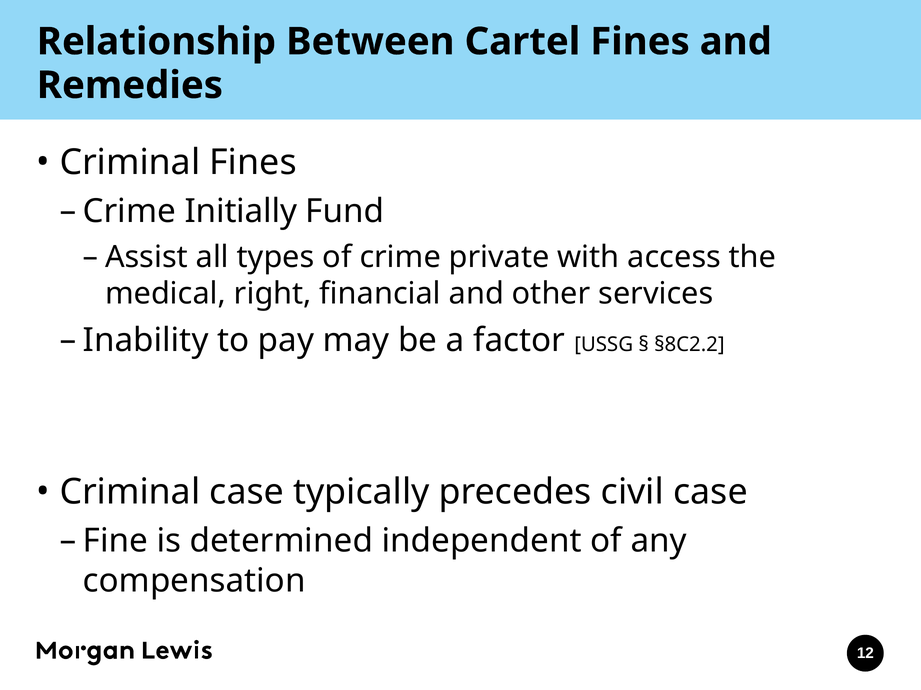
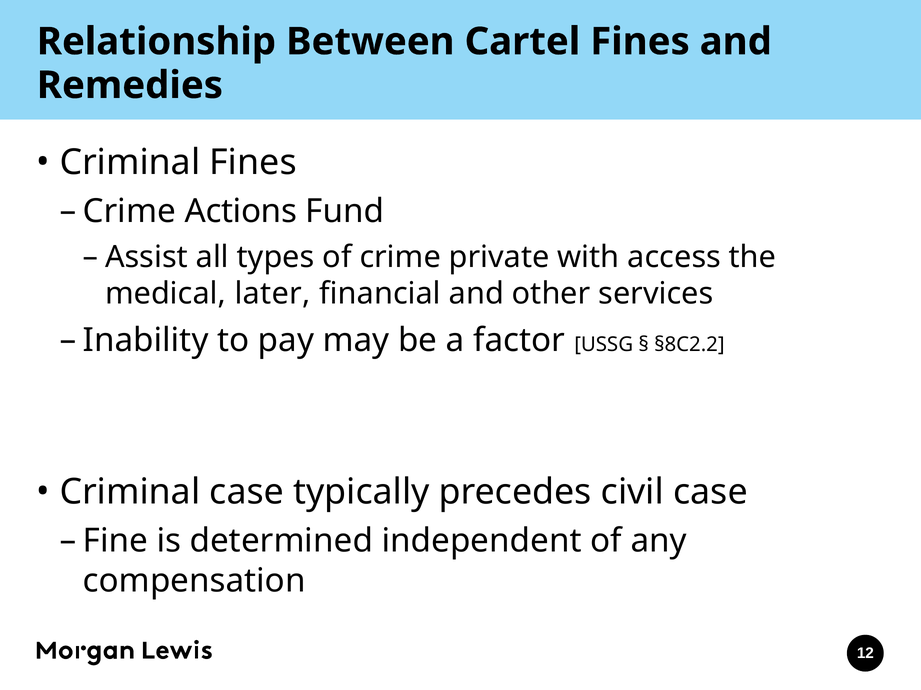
Initially: Initially -> Actions
right: right -> later
